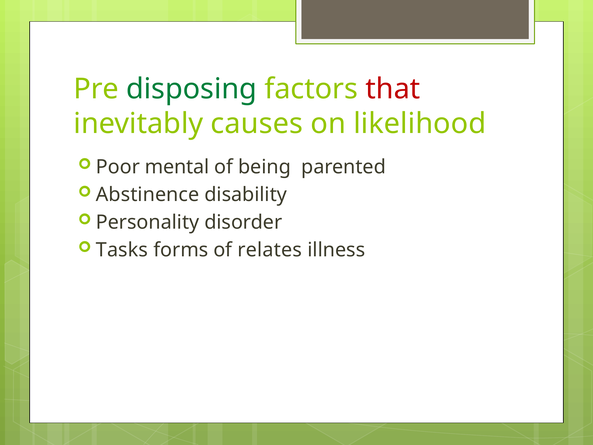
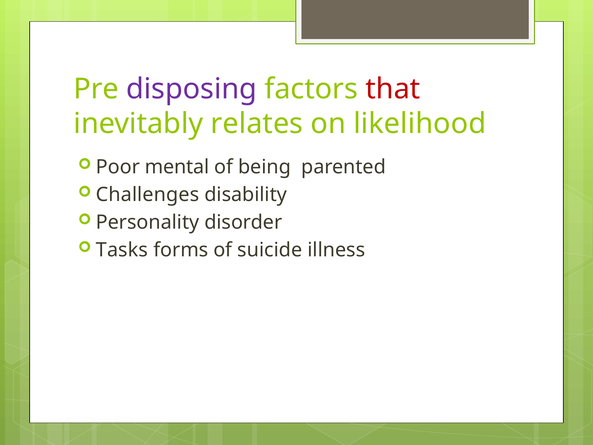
disposing colour: green -> purple
causes: causes -> relates
Abstinence: Abstinence -> Challenges
relates: relates -> suicide
